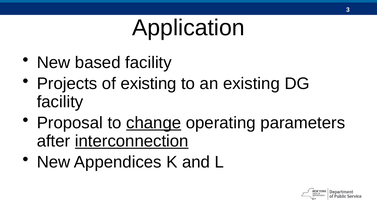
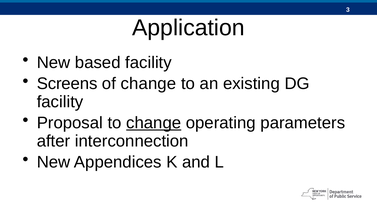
Projects: Projects -> Screens
of existing: existing -> change
interconnection underline: present -> none
